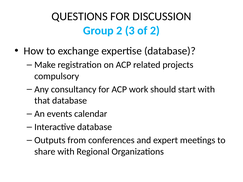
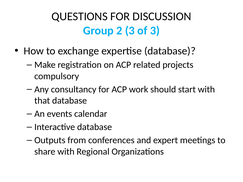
of 2: 2 -> 3
